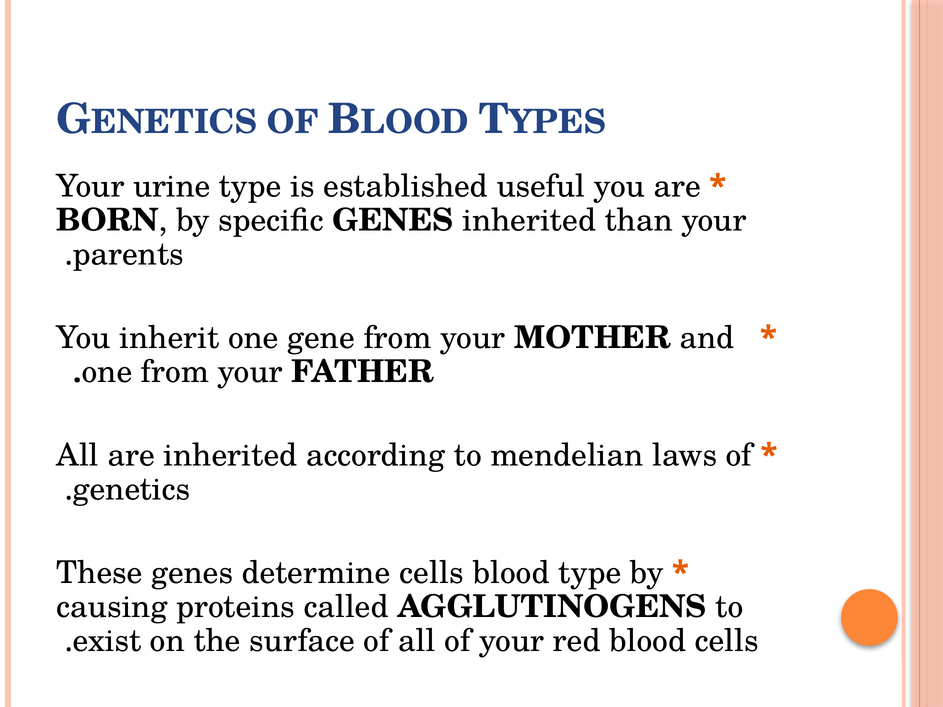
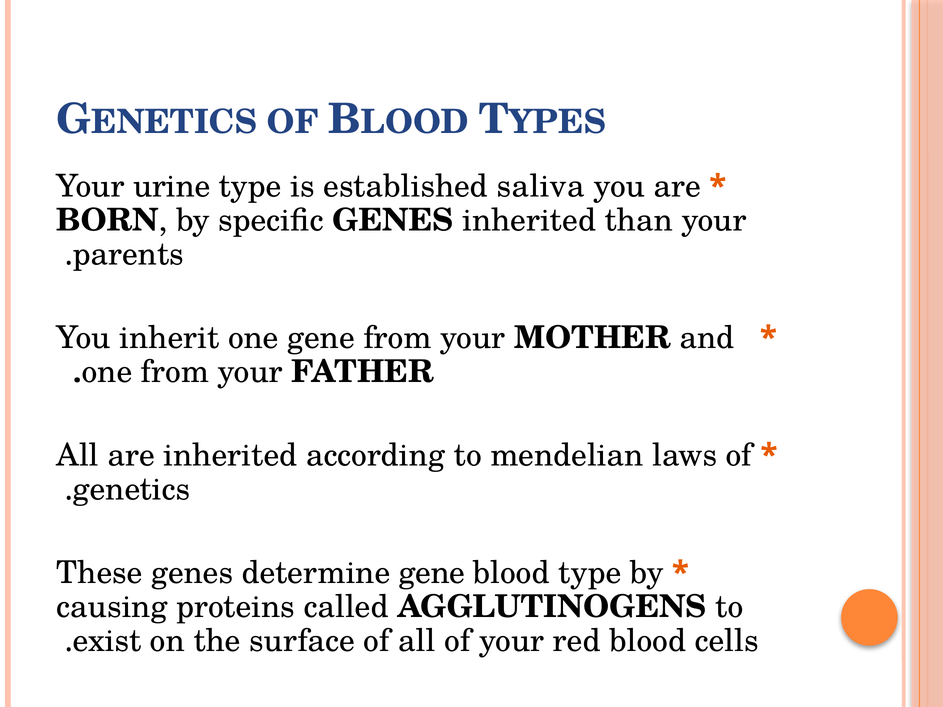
useful: useful -> saliva
determine cells: cells -> gene
